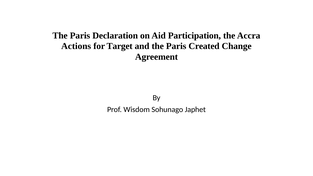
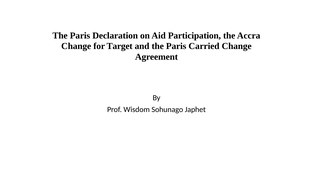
Actions at (76, 46): Actions -> Change
Created: Created -> Carried
